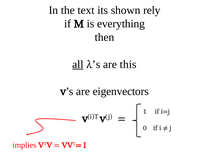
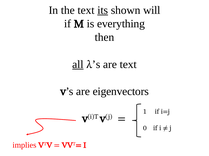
its underline: none -> present
rely: rely -> will
are this: this -> text
